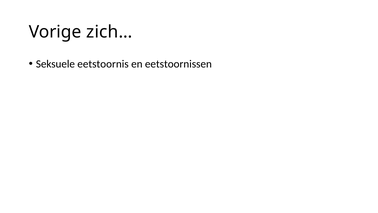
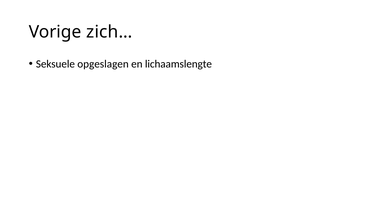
eetstoornis: eetstoornis -> opgeslagen
eetstoornissen: eetstoornissen -> lichaamslengte
